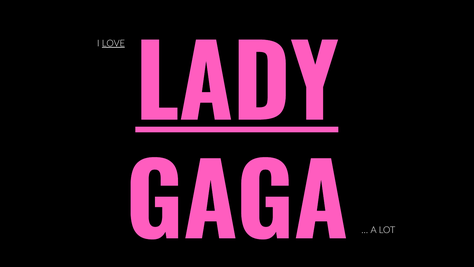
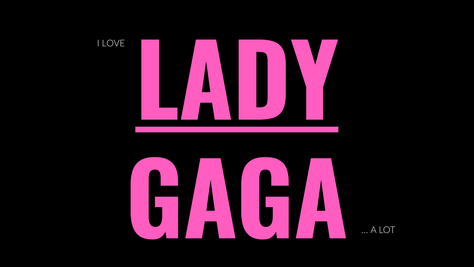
LOVE underline: present -> none
